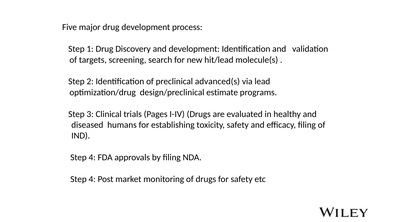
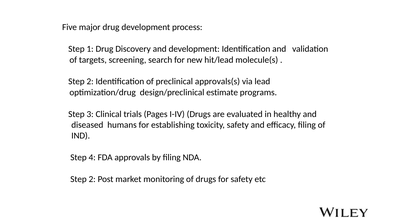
advanced(s: advanced(s -> approvals(s
4 at (92, 179): 4 -> 2
